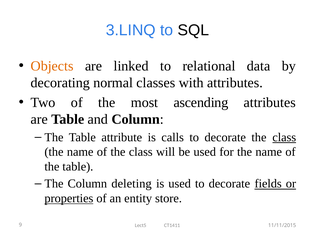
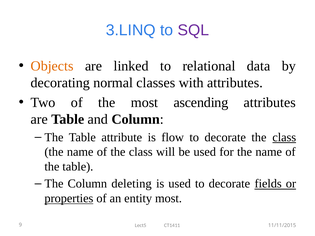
SQL colour: black -> purple
calls: calls -> flow
entity store: store -> most
